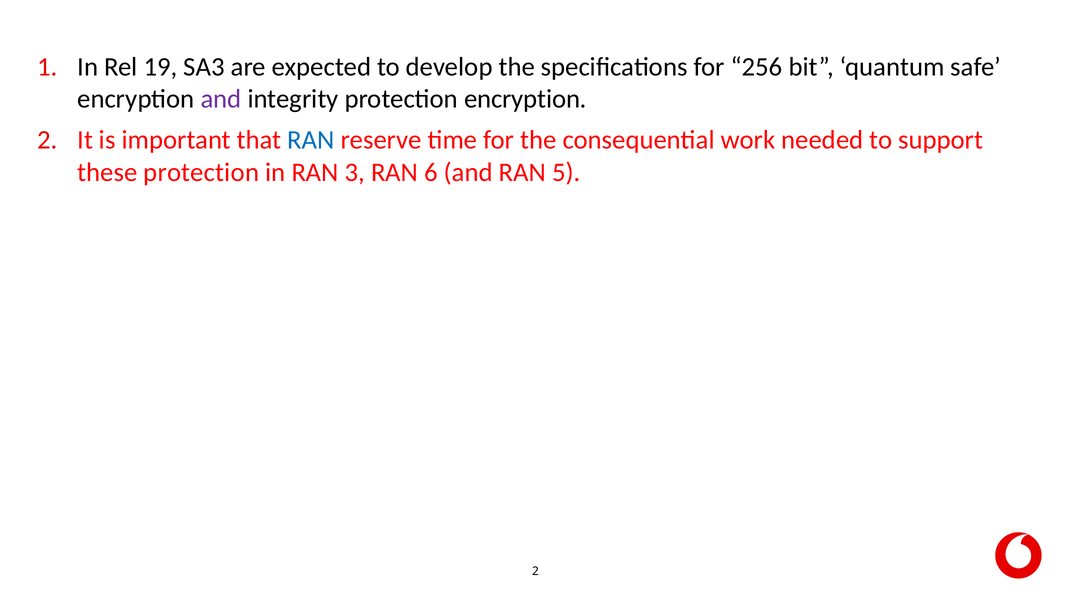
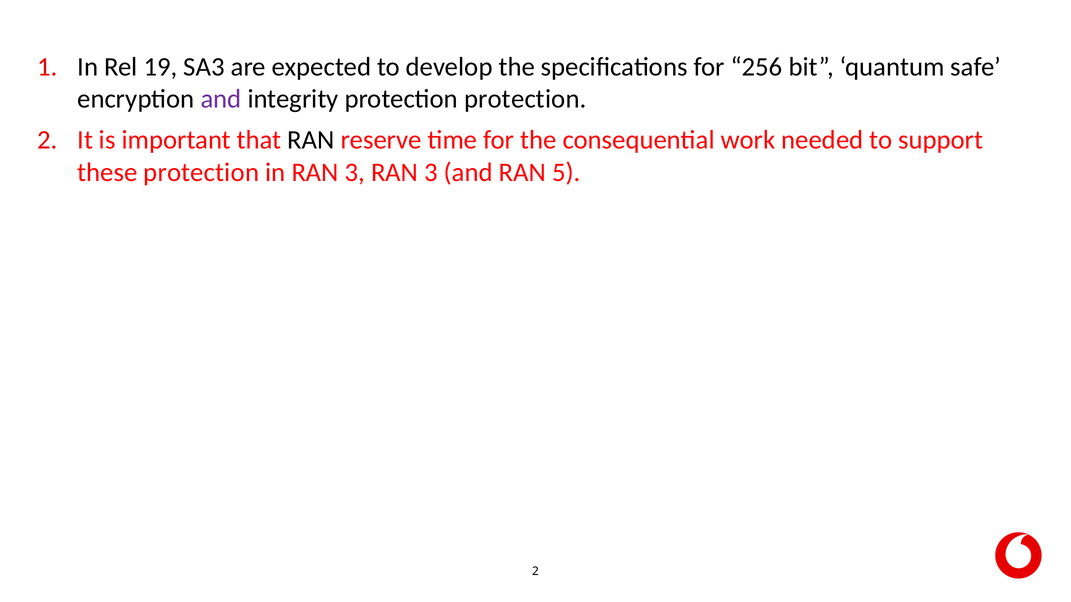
protection encryption: encryption -> protection
RAN at (311, 140) colour: blue -> black
3 RAN 6: 6 -> 3
